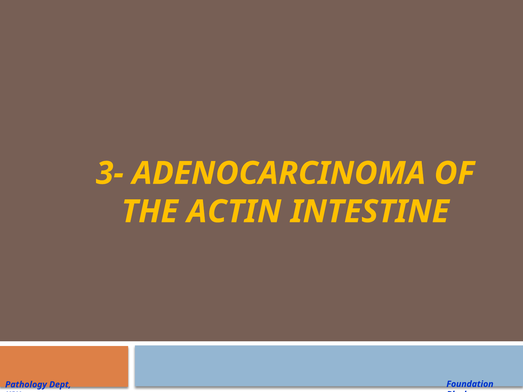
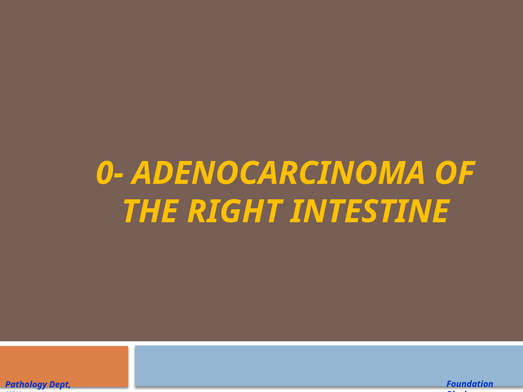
3-: 3- -> 0-
ACTIN: ACTIN -> RIGHT
